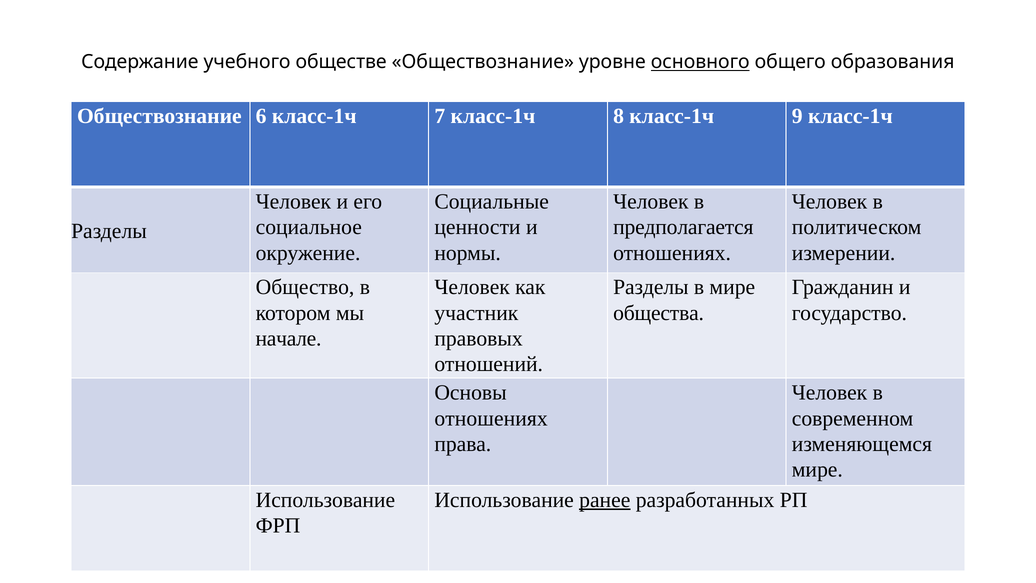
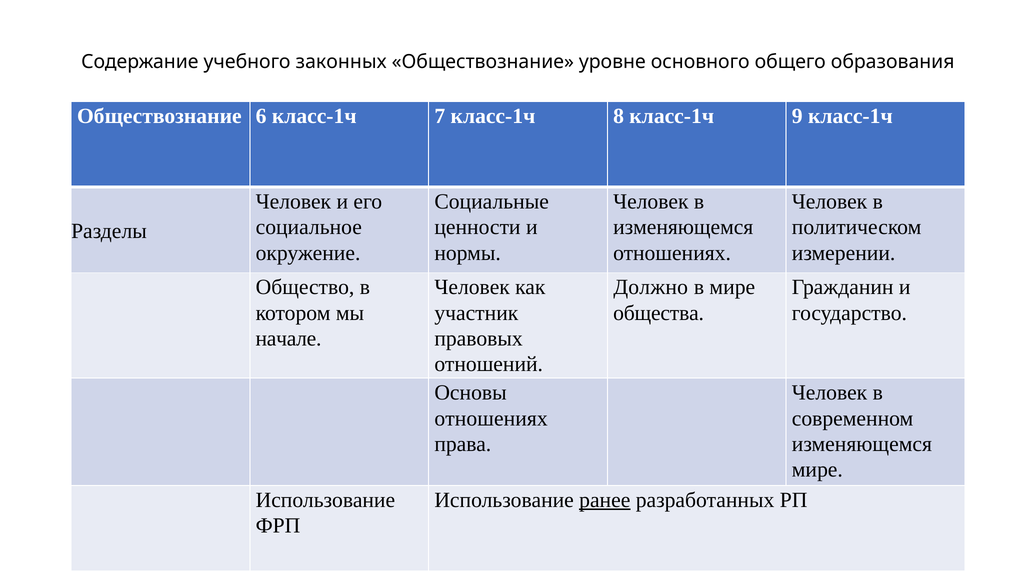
обществе: обществе -> законных
основного underline: present -> none
предполагается at (683, 227): предполагается -> изменяющемся
Разделы at (651, 287): Разделы -> Должно
